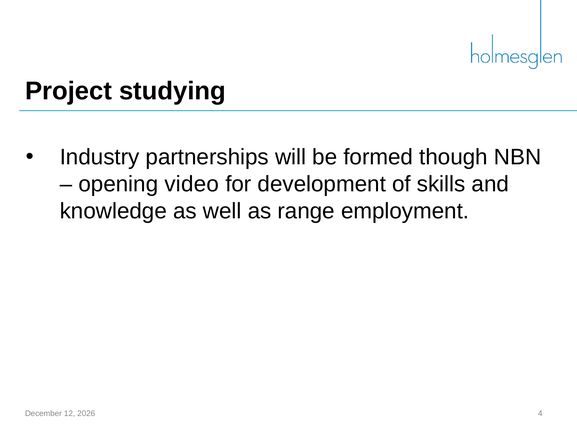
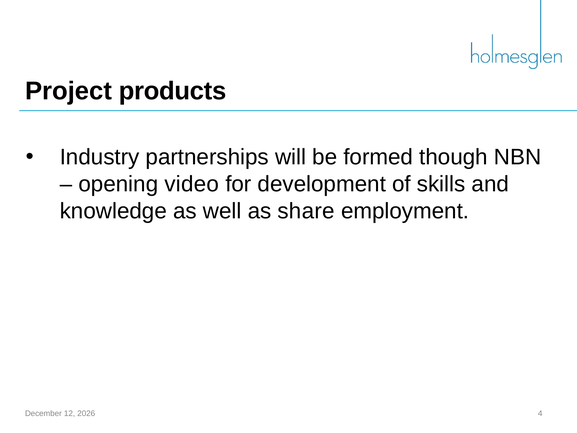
studying: studying -> products
range: range -> share
